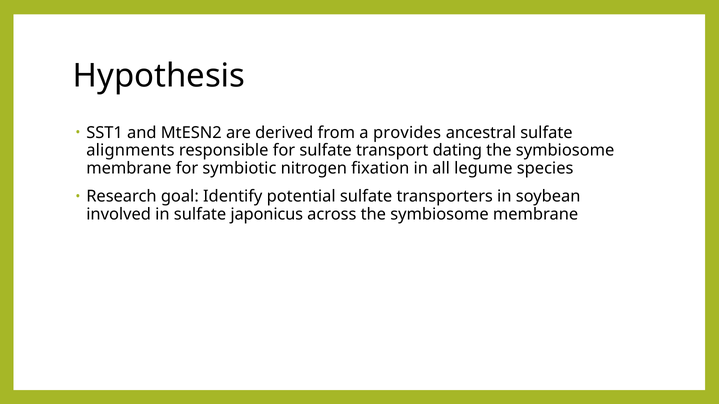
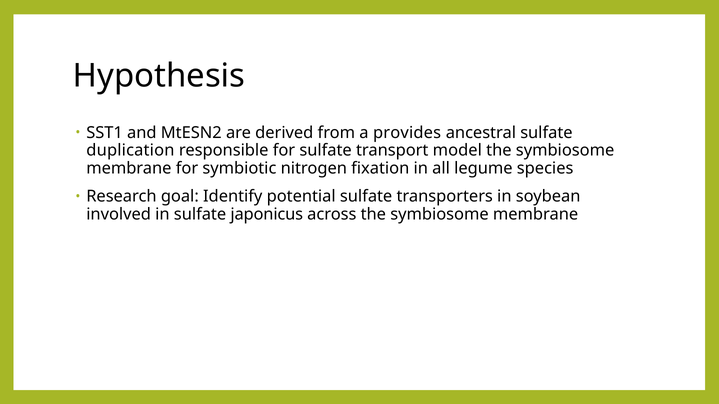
alignments: alignments -> duplication
dating: dating -> model
